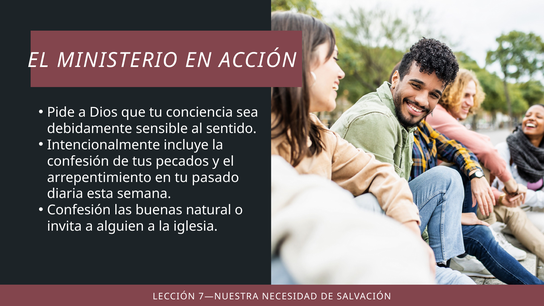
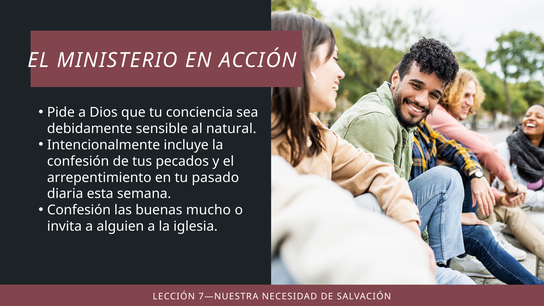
sentido: sentido -> natural
natural: natural -> mucho
